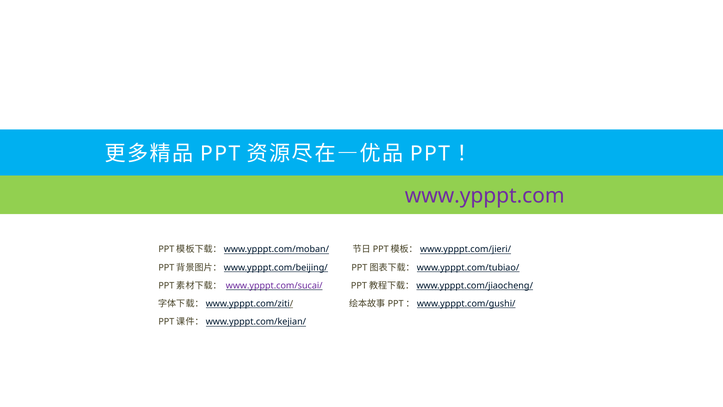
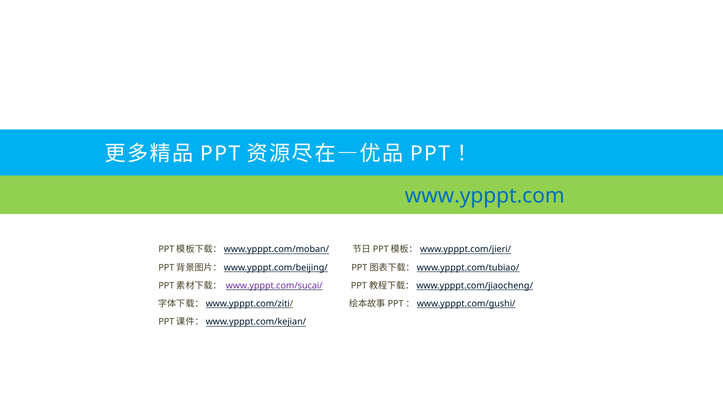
www.ypppt.com colour: purple -> blue
